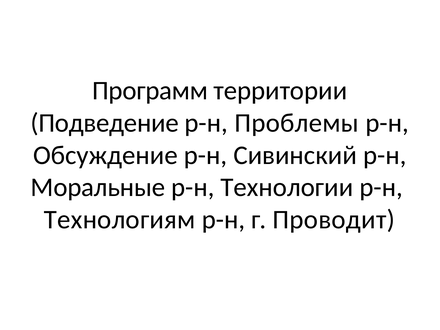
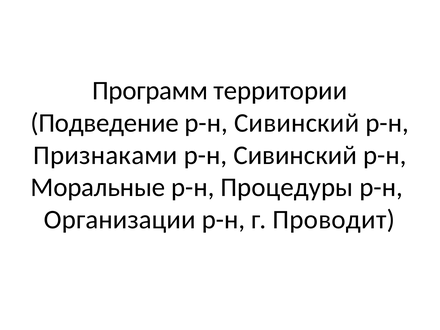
Проблемы at (297, 123): Проблемы -> Сивинский
Обсуждение: Обсуждение -> Признаками
Технологии: Технологии -> Процедуры
Технологиям: Технологиям -> Организации
